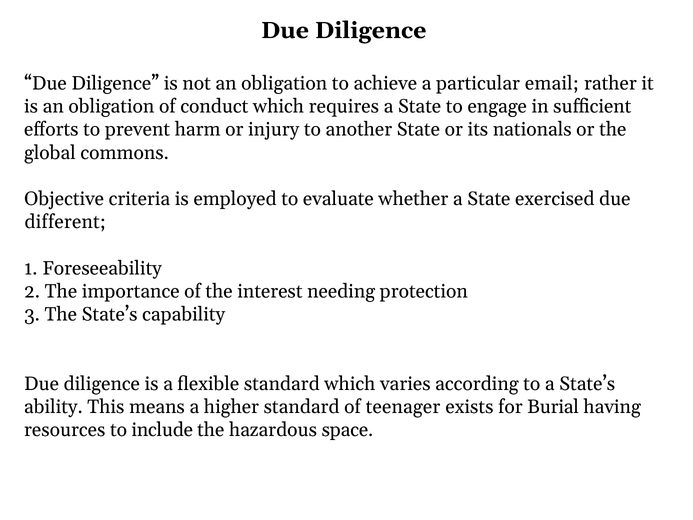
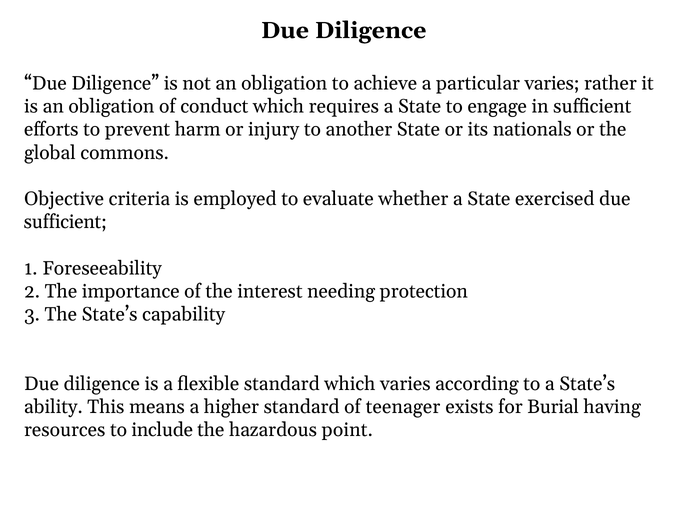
particular email: email -> varies
different at (65, 222): different -> sufficient
space: space -> point
